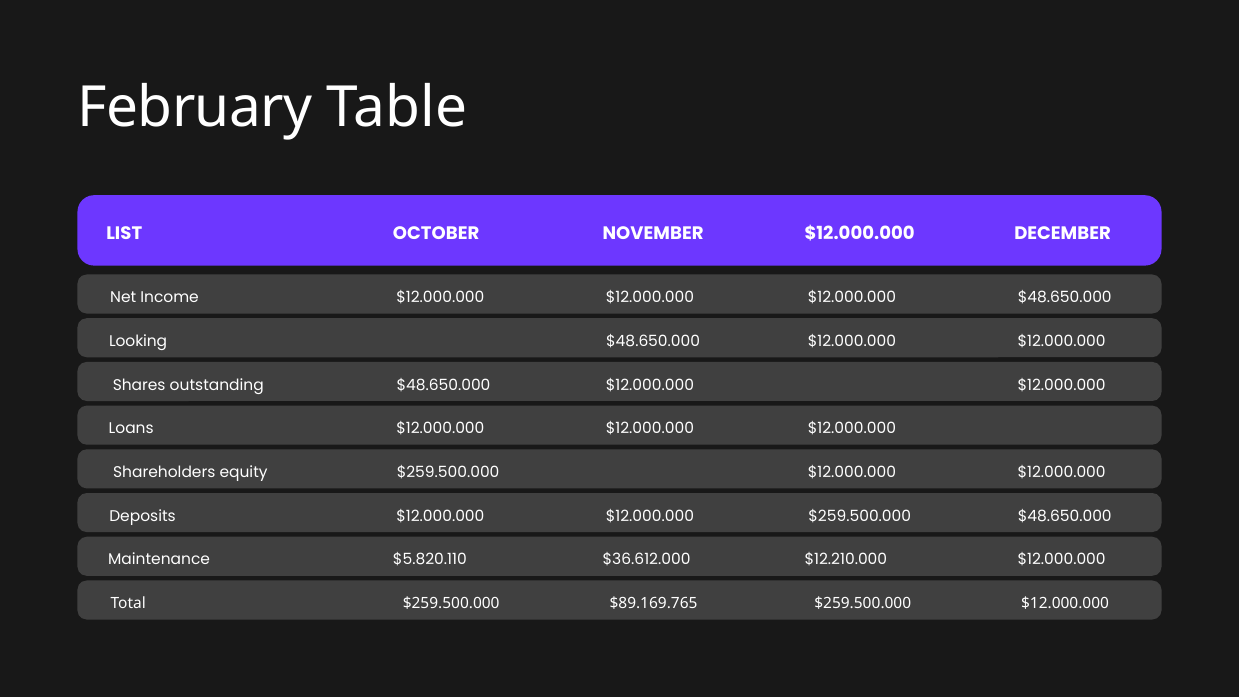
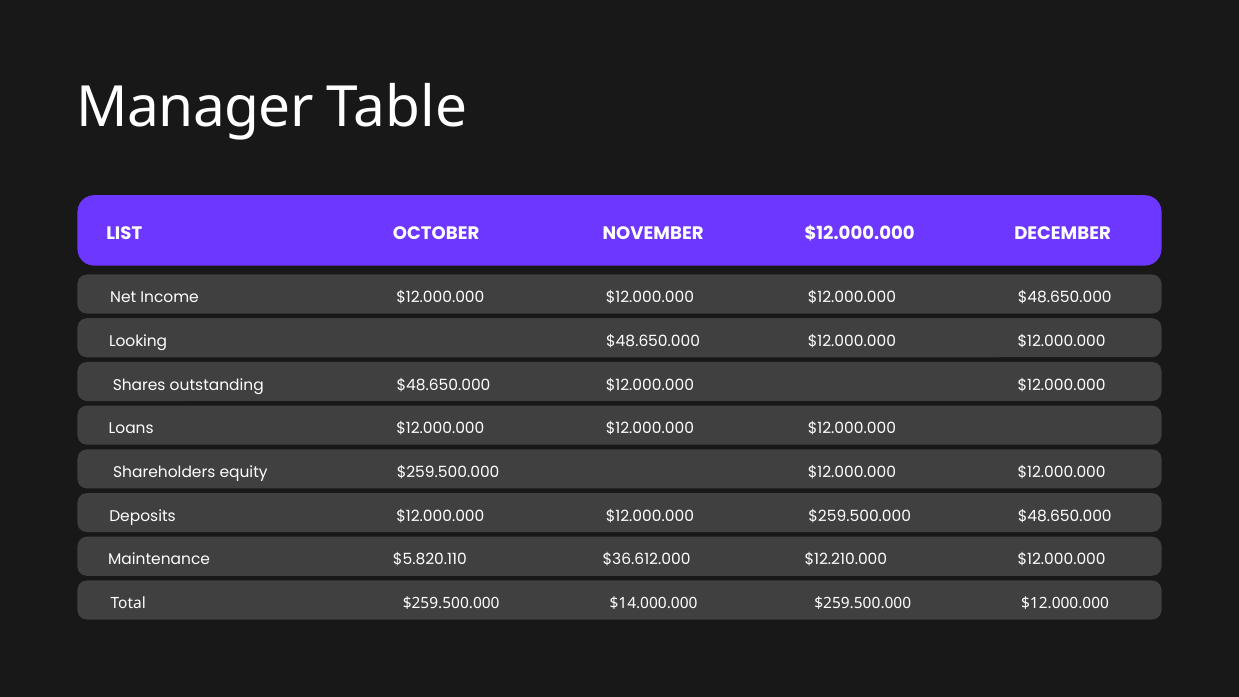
February: February -> Manager
$89.169.765: $89.169.765 -> $14.000.000
